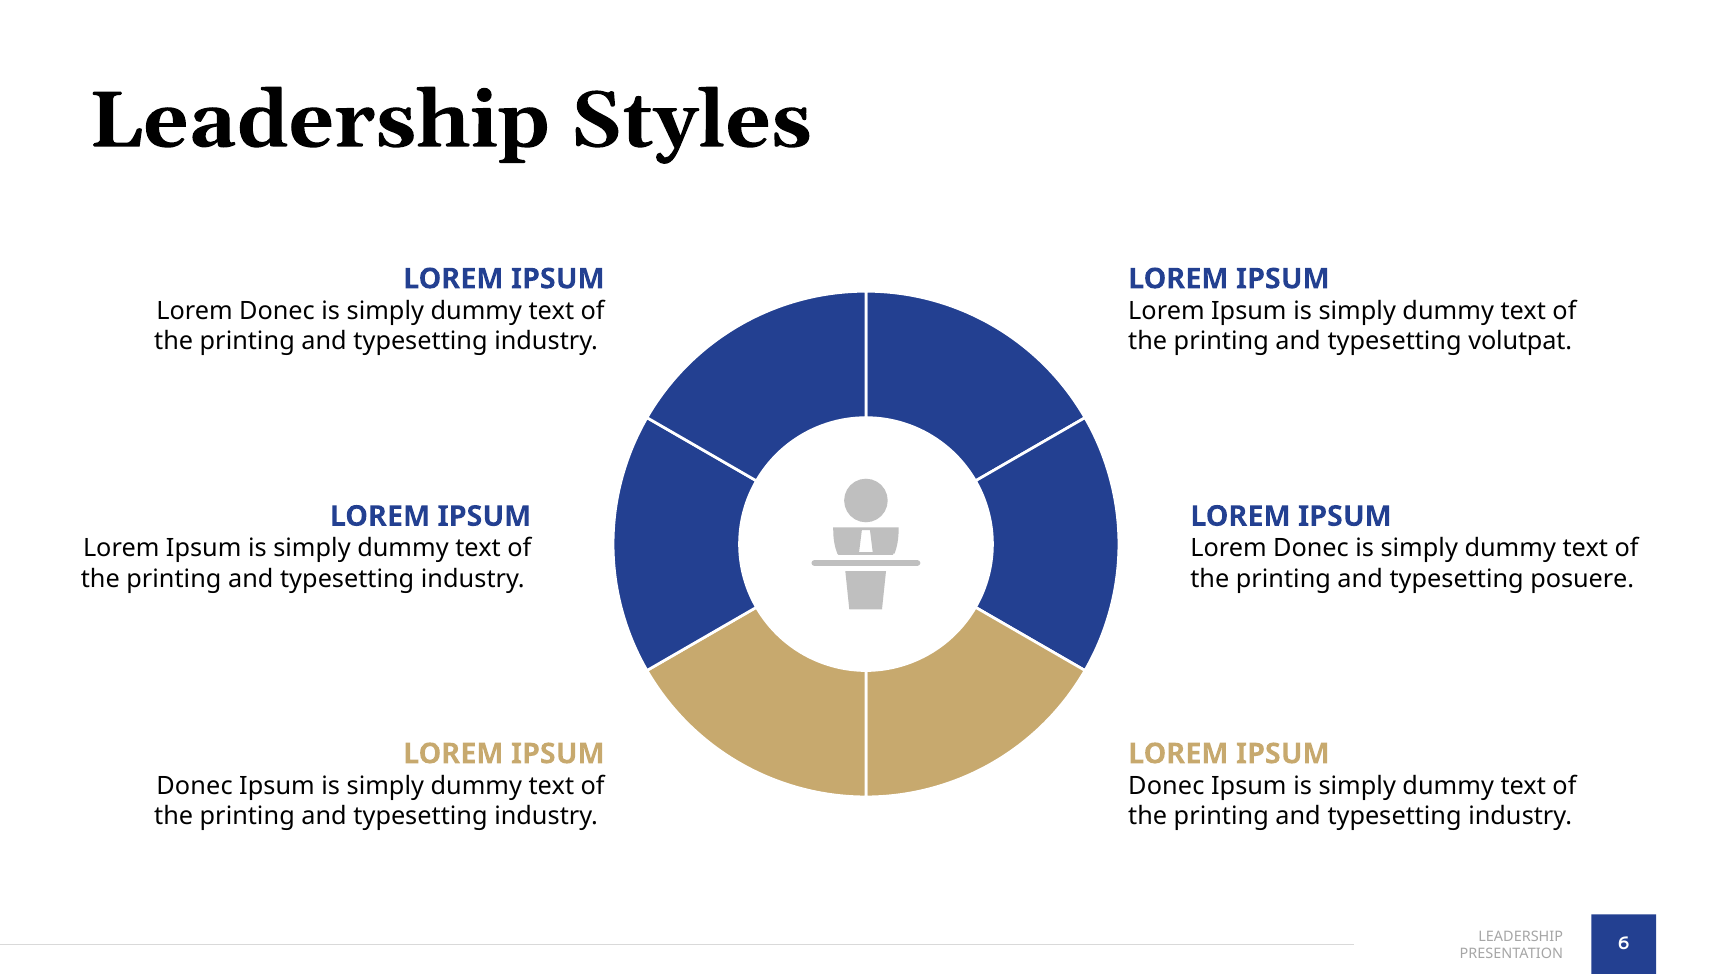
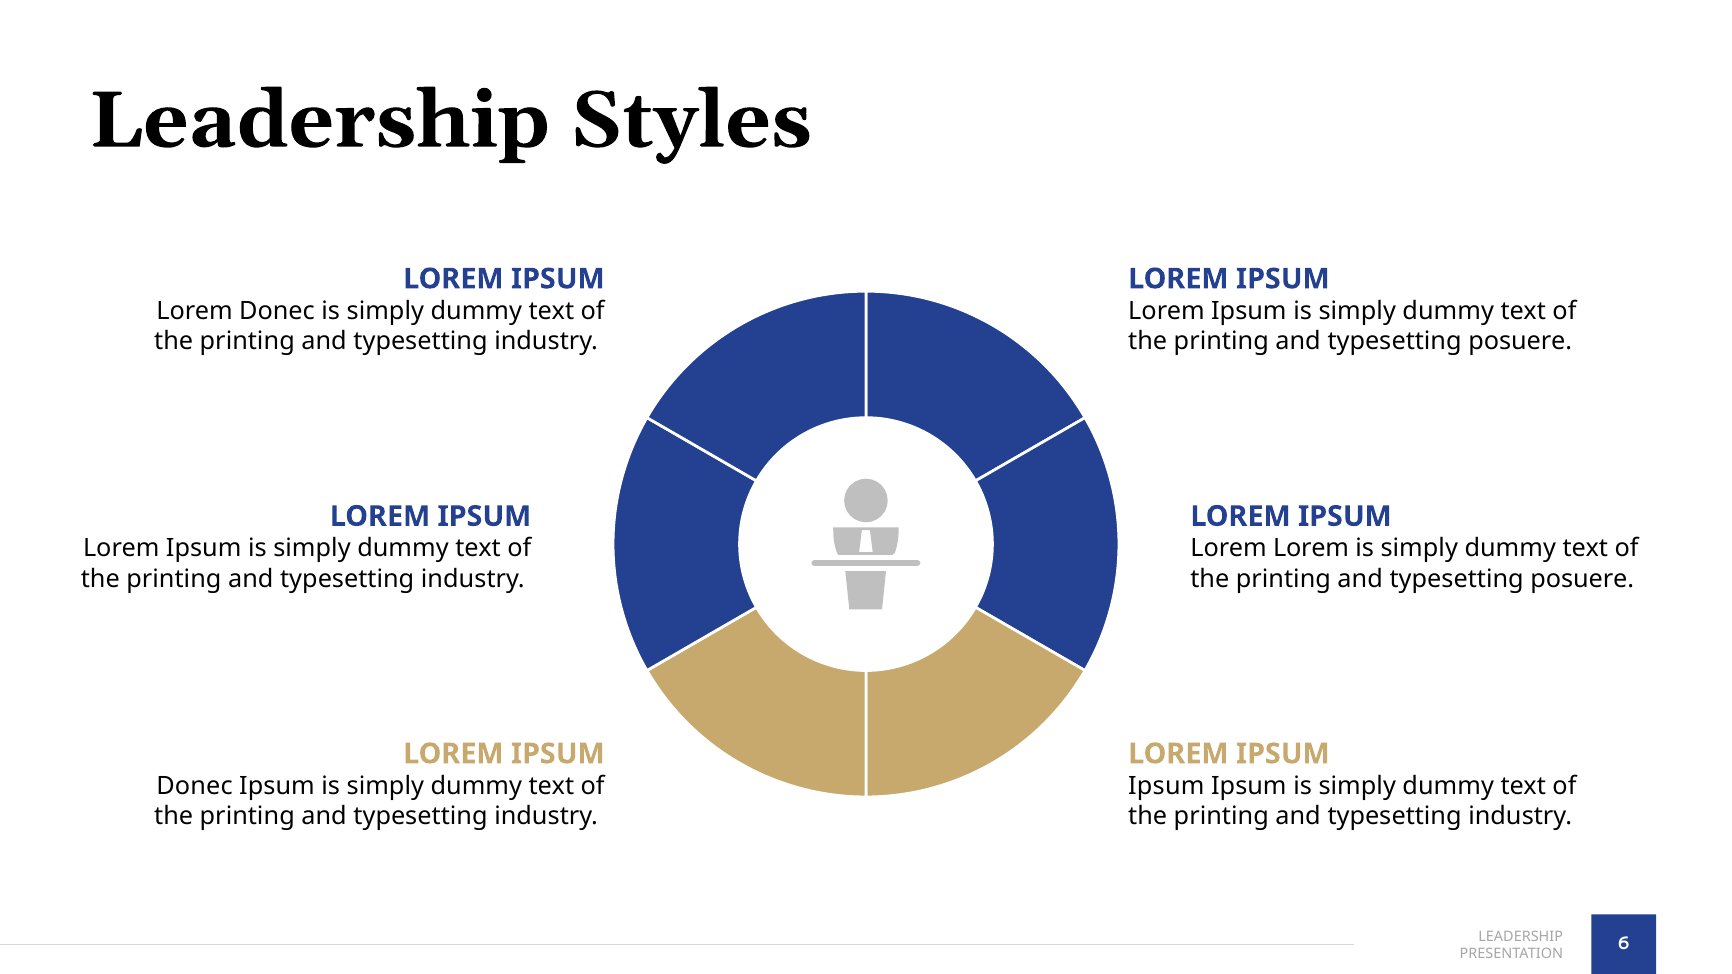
volutpat at (1520, 342): volutpat -> posuere
Donec at (1311, 549): Donec -> Lorem
Donec at (1166, 786): Donec -> Ipsum
